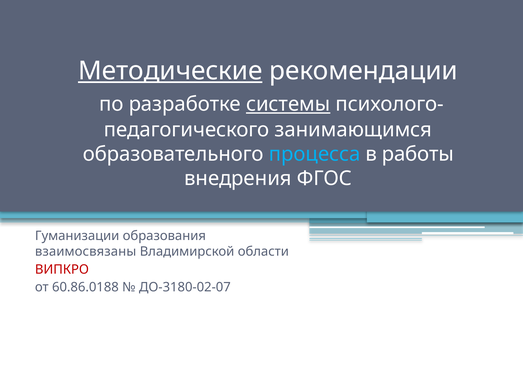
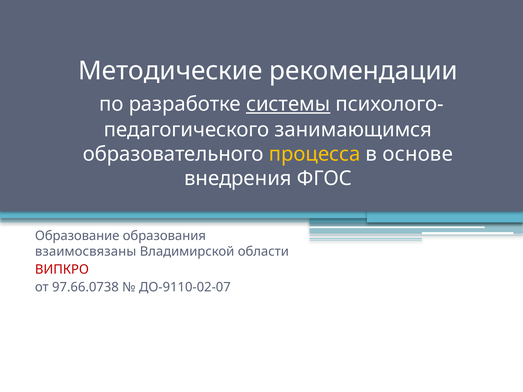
Методические underline: present -> none
процесса colour: light blue -> yellow
работы: работы -> основе
Гуманизации: Гуманизации -> Образование
60.86.0188: 60.86.0188 -> 97.66.0738
ДО-3180-02-07: ДО-3180-02-07 -> ДО-9110-02-07
